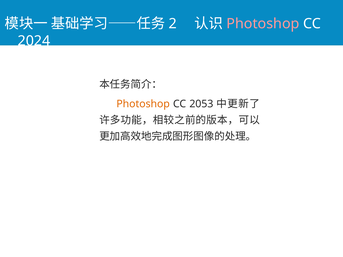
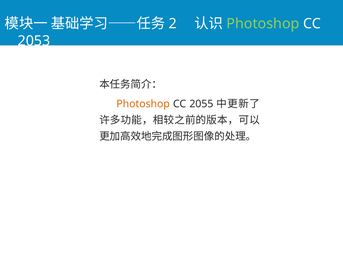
Photoshop at (263, 24) colour: pink -> light green
2024: 2024 -> 2053
2053: 2053 -> 2055
